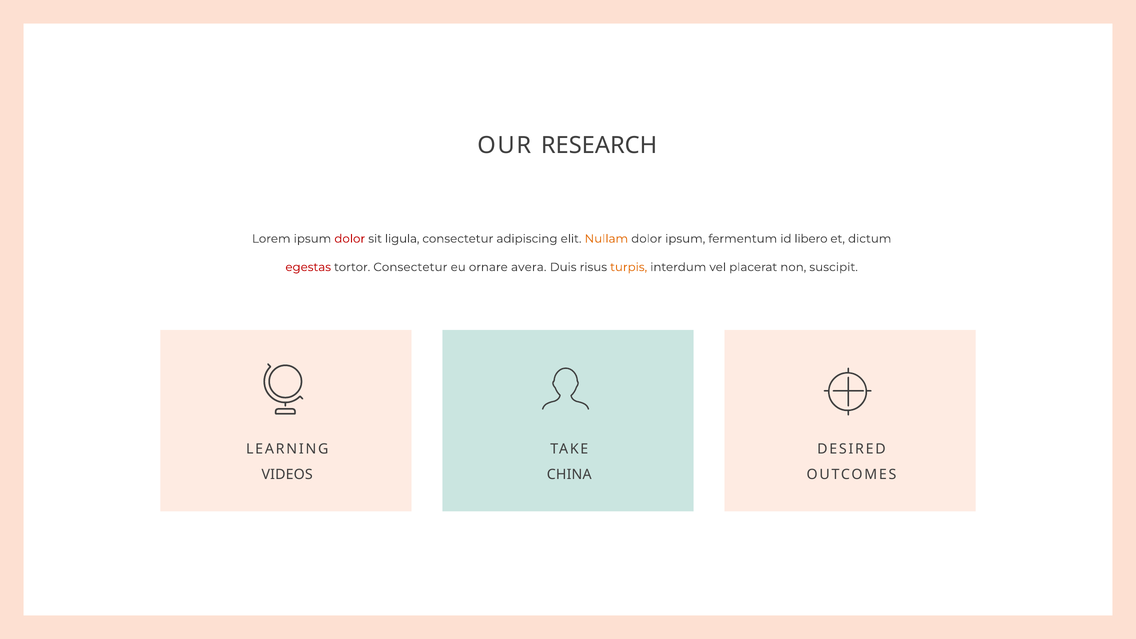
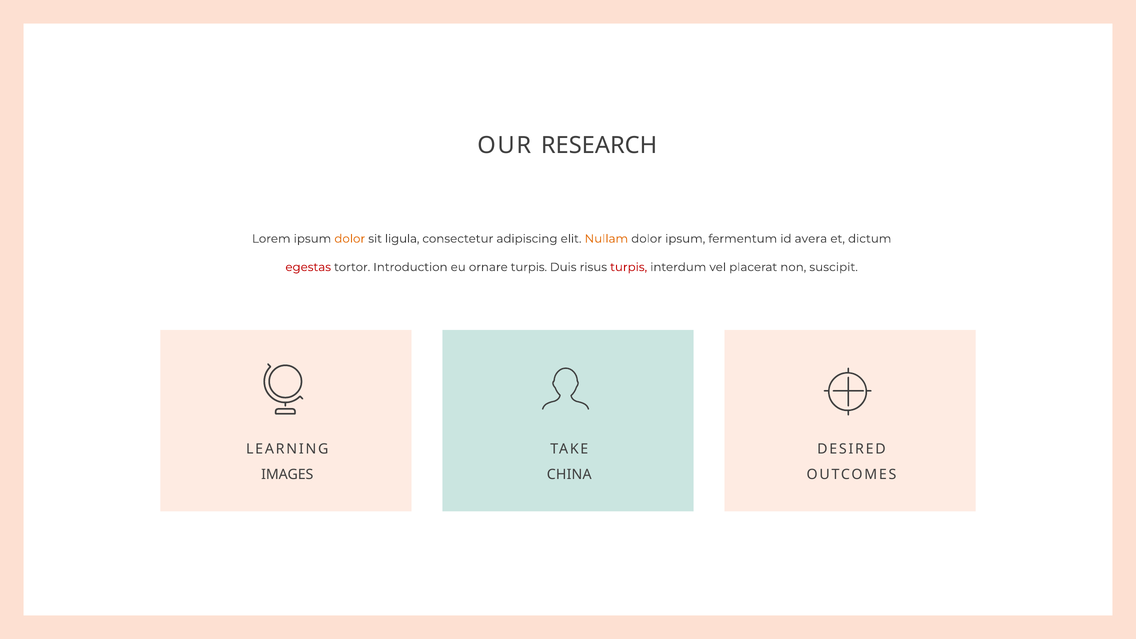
dolor at (350, 239) colour: red -> orange
libero: libero -> avera
tortor Consectetur: Consectetur -> Introduction
ornare avera: avera -> turpis
turpis at (629, 267) colour: orange -> red
VIDEOS: VIDEOS -> IMAGES
